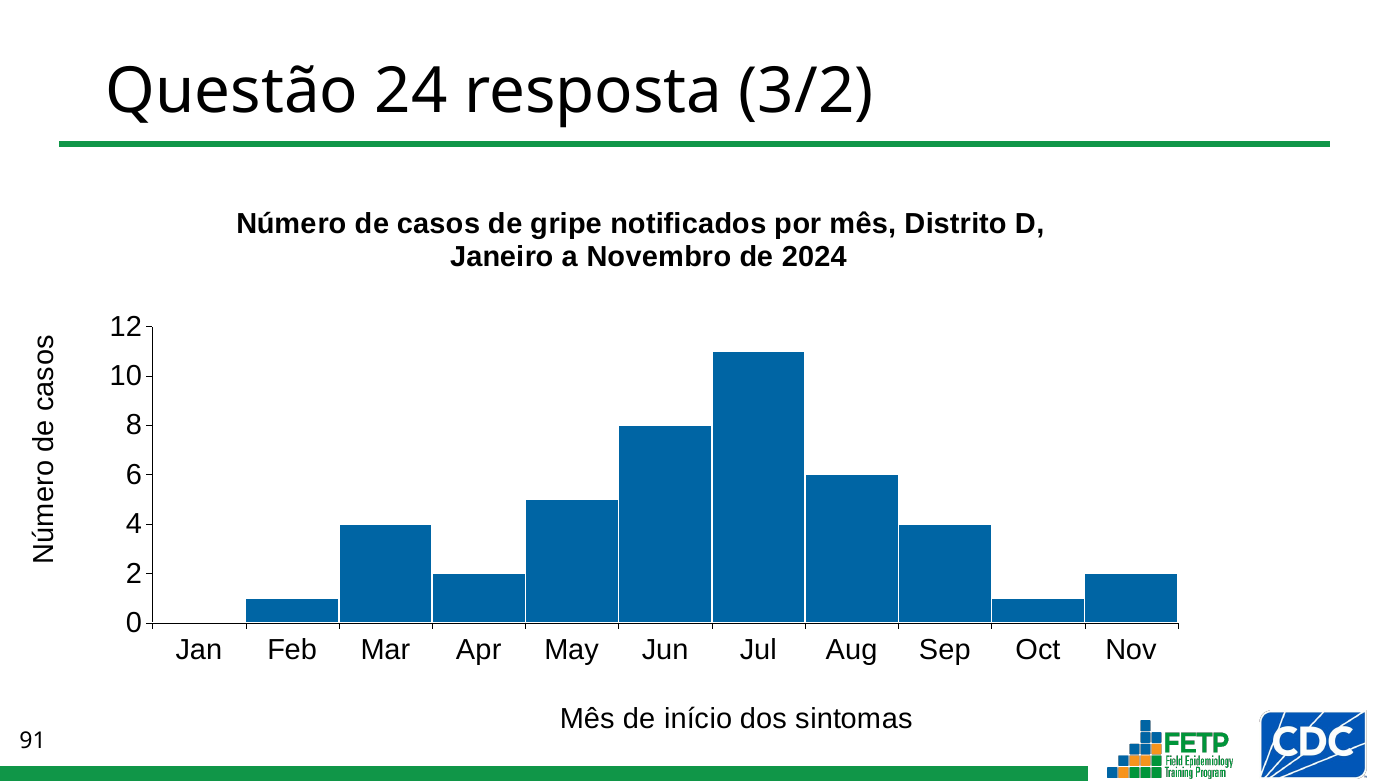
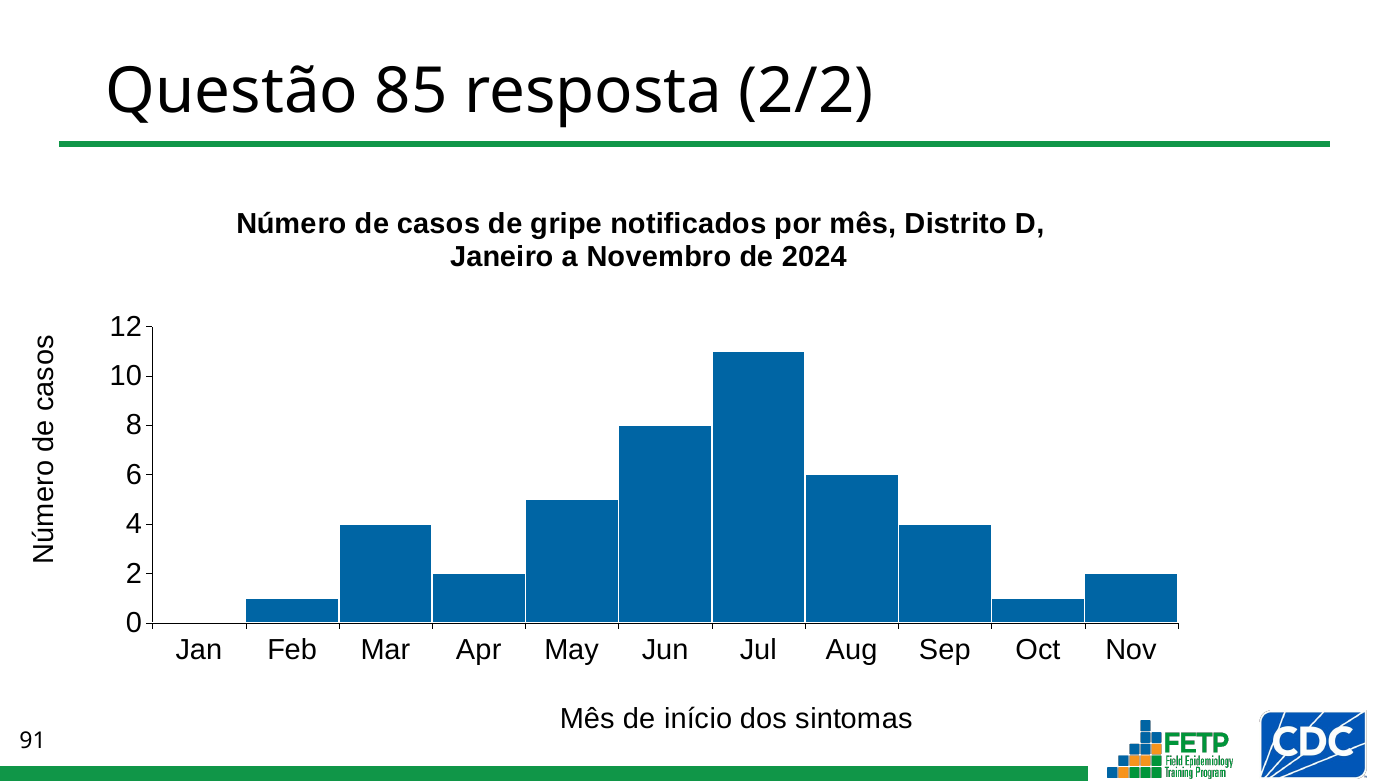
24: 24 -> 85
3/2: 3/2 -> 2/2
